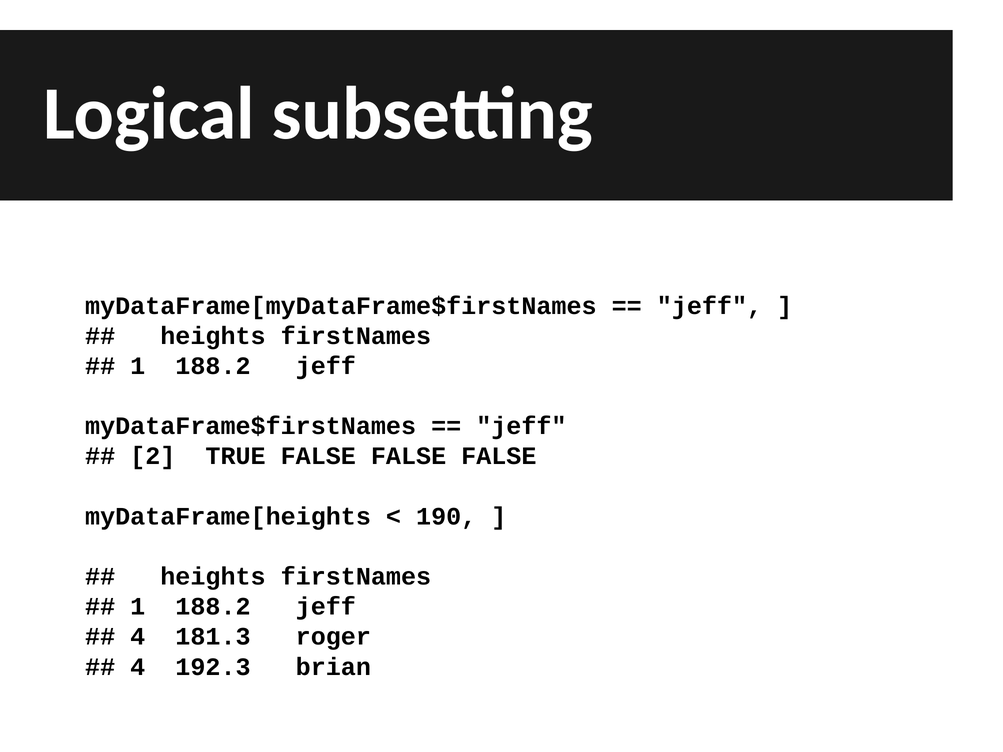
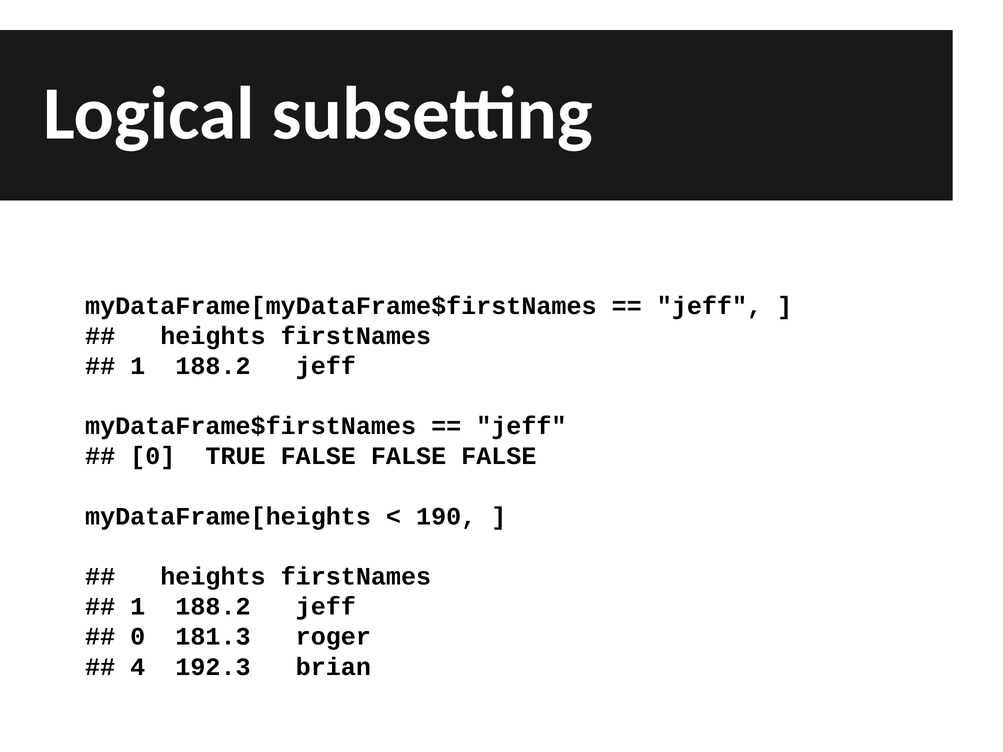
2 at (153, 456): 2 -> 0
4 at (138, 637): 4 -> 0
